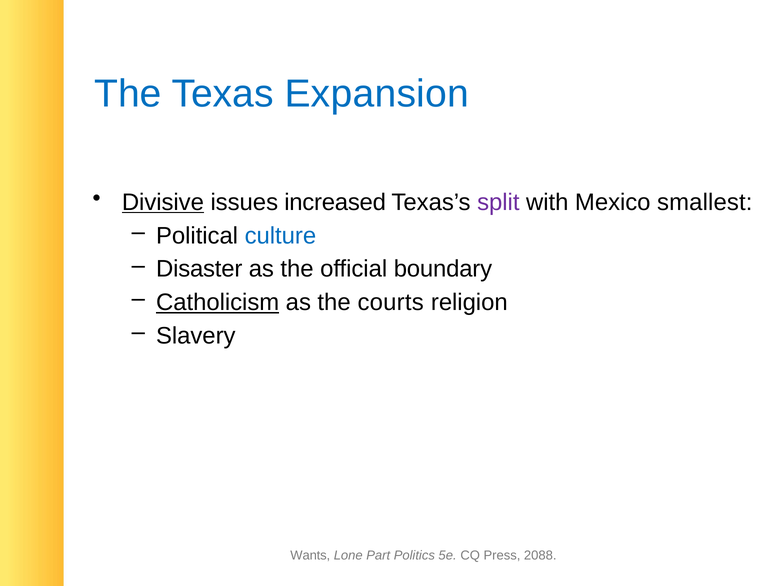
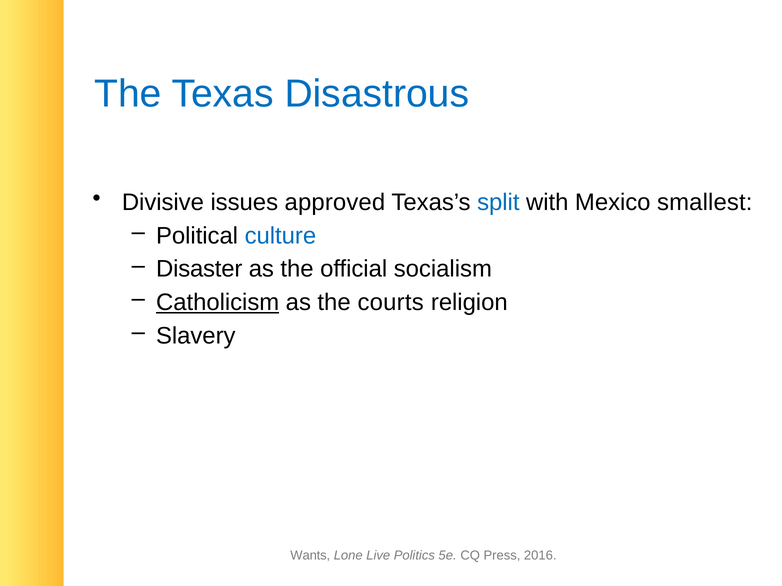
Expansion: Expansion -> Disastrous
Divisive underline: present -> none
increased: increased -> approved
split colour: purple -> blue
boundary: boundary -> socialism
Part: Part -> Live
2088: 2088 -> 2016
